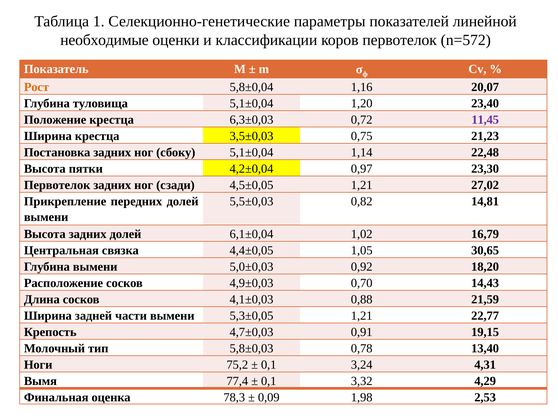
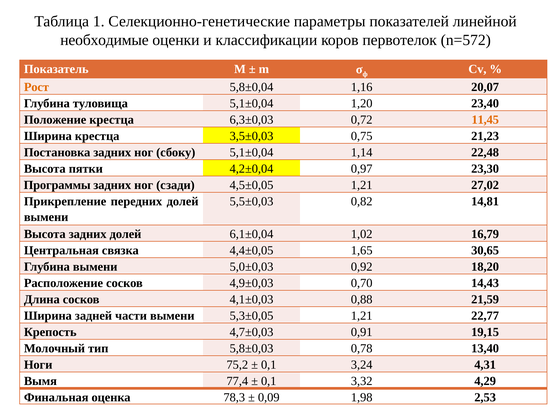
11,45 colour: purple -> orange
Первотелок at (57, 185): Первотелок -> Программы
1,05: 1,05 -> 1,65
